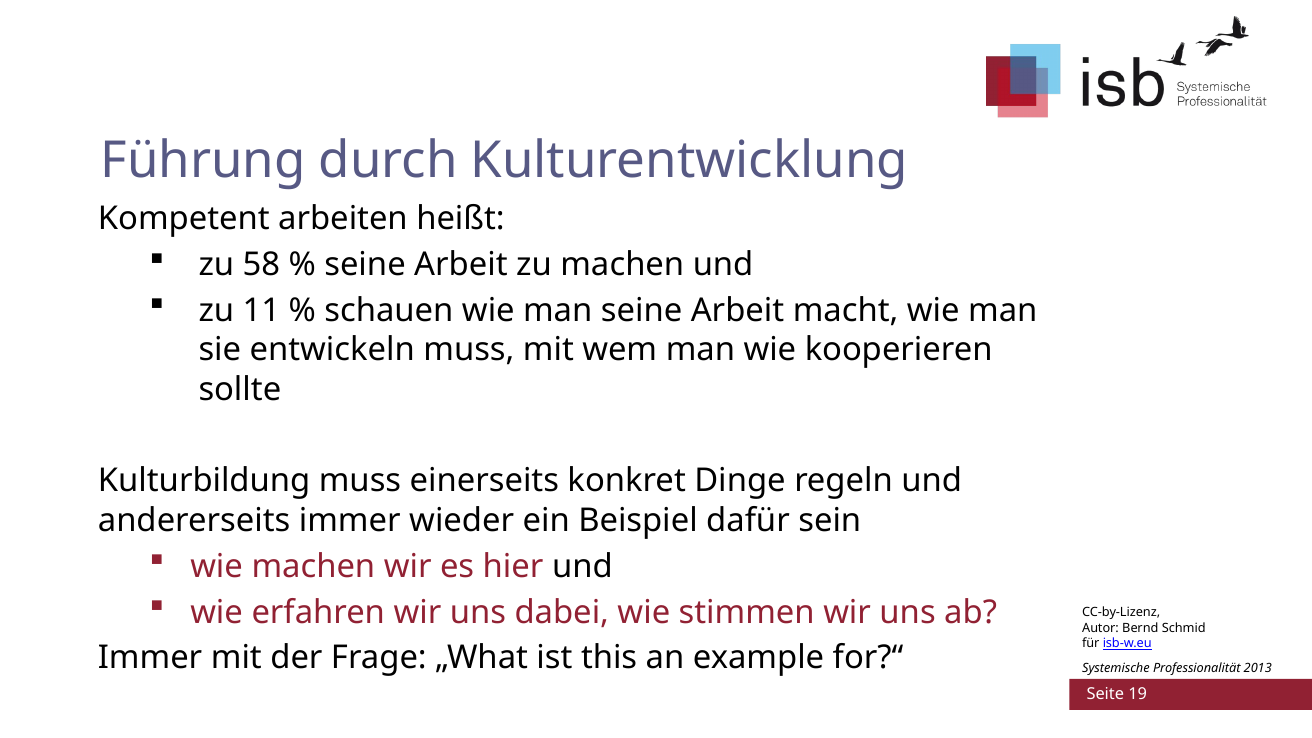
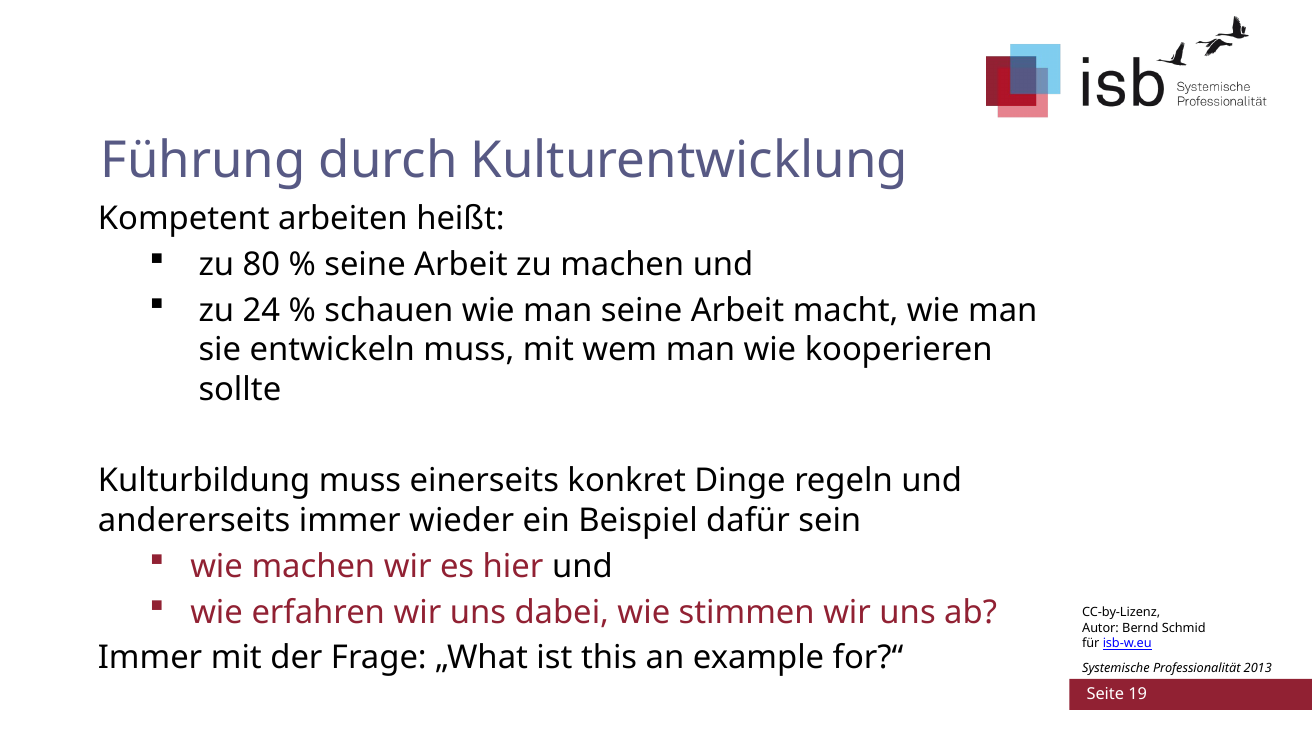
58: 58 -> 80
11: 11 -> 24
